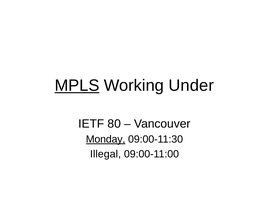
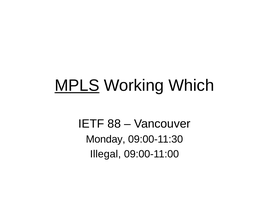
Under: Under -> Which
80: 80 -> 88
Monday underline: present -> none
